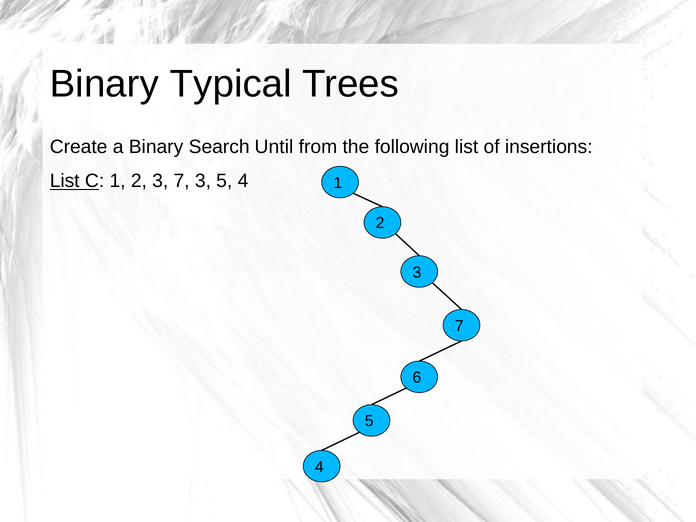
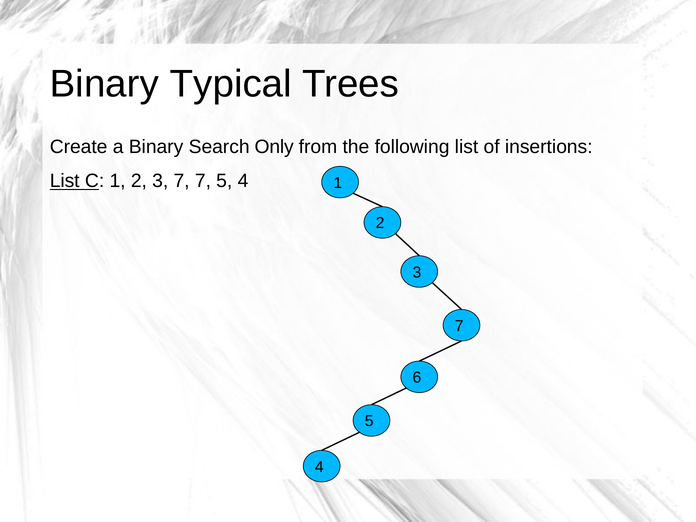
Until: Until -> Only
7 3: 3 -> 7
